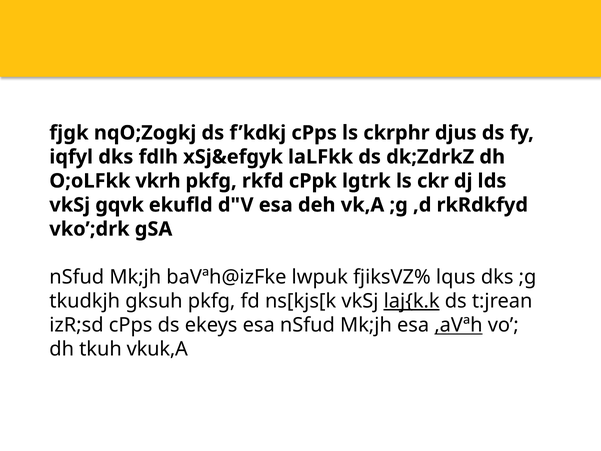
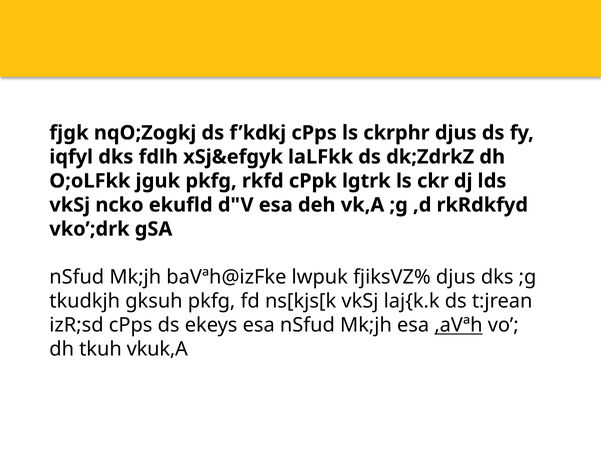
vkrh: vkrh -> jguk
gqvk: gqvk -> ncko
fjiksVZ% lqus: lqus -> djus
laj{k.k underline: present -> none
